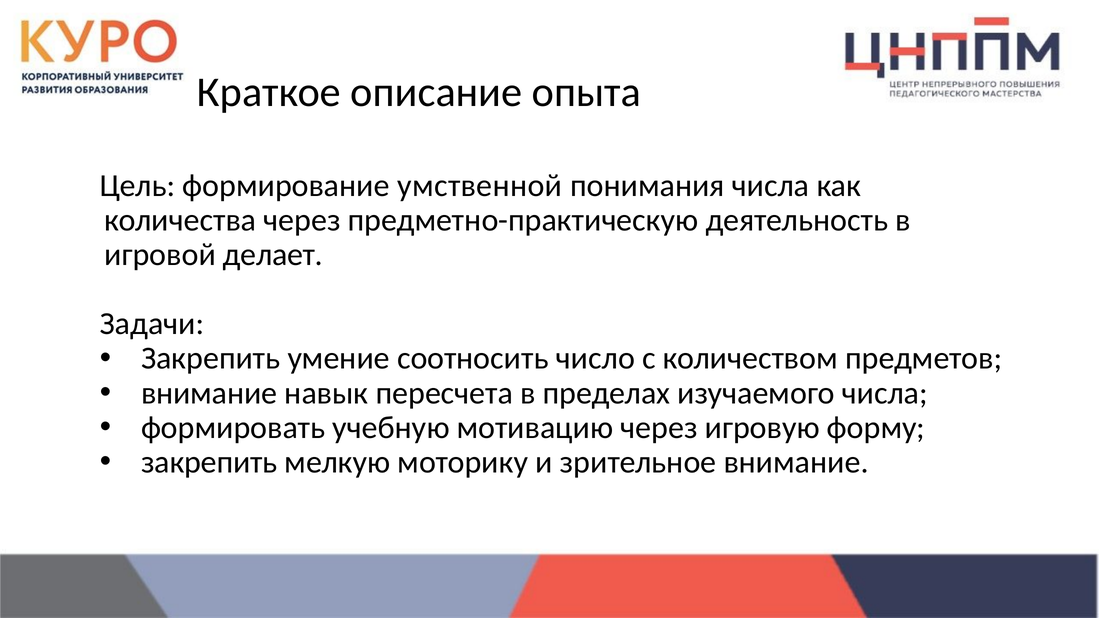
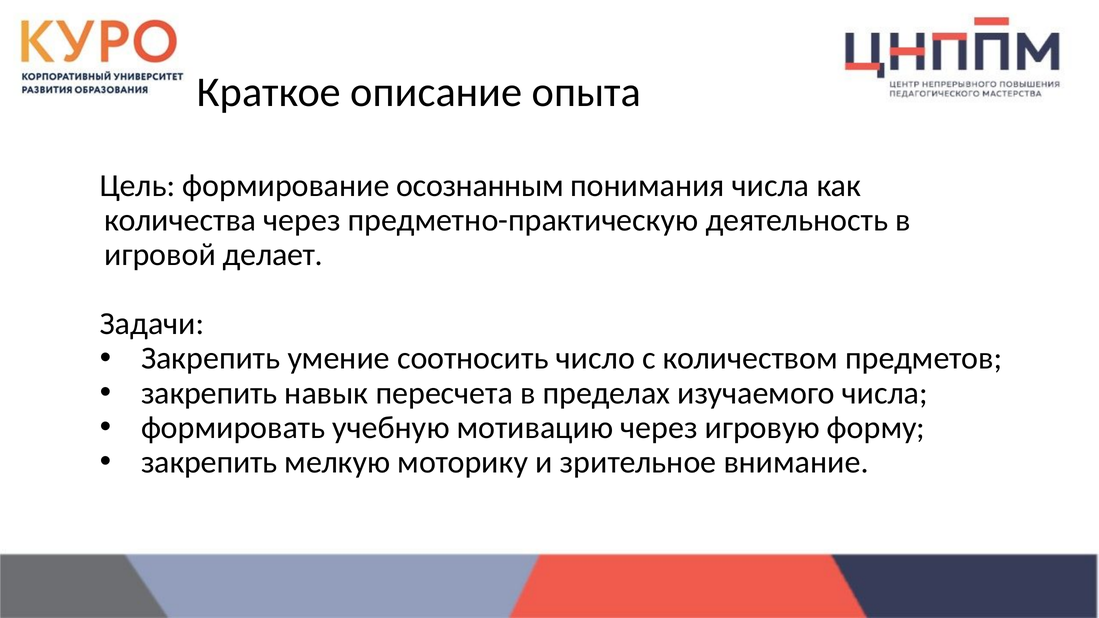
умственной: умственной -> осознанным
внимание at (209, 393): внимание -> закрепить
